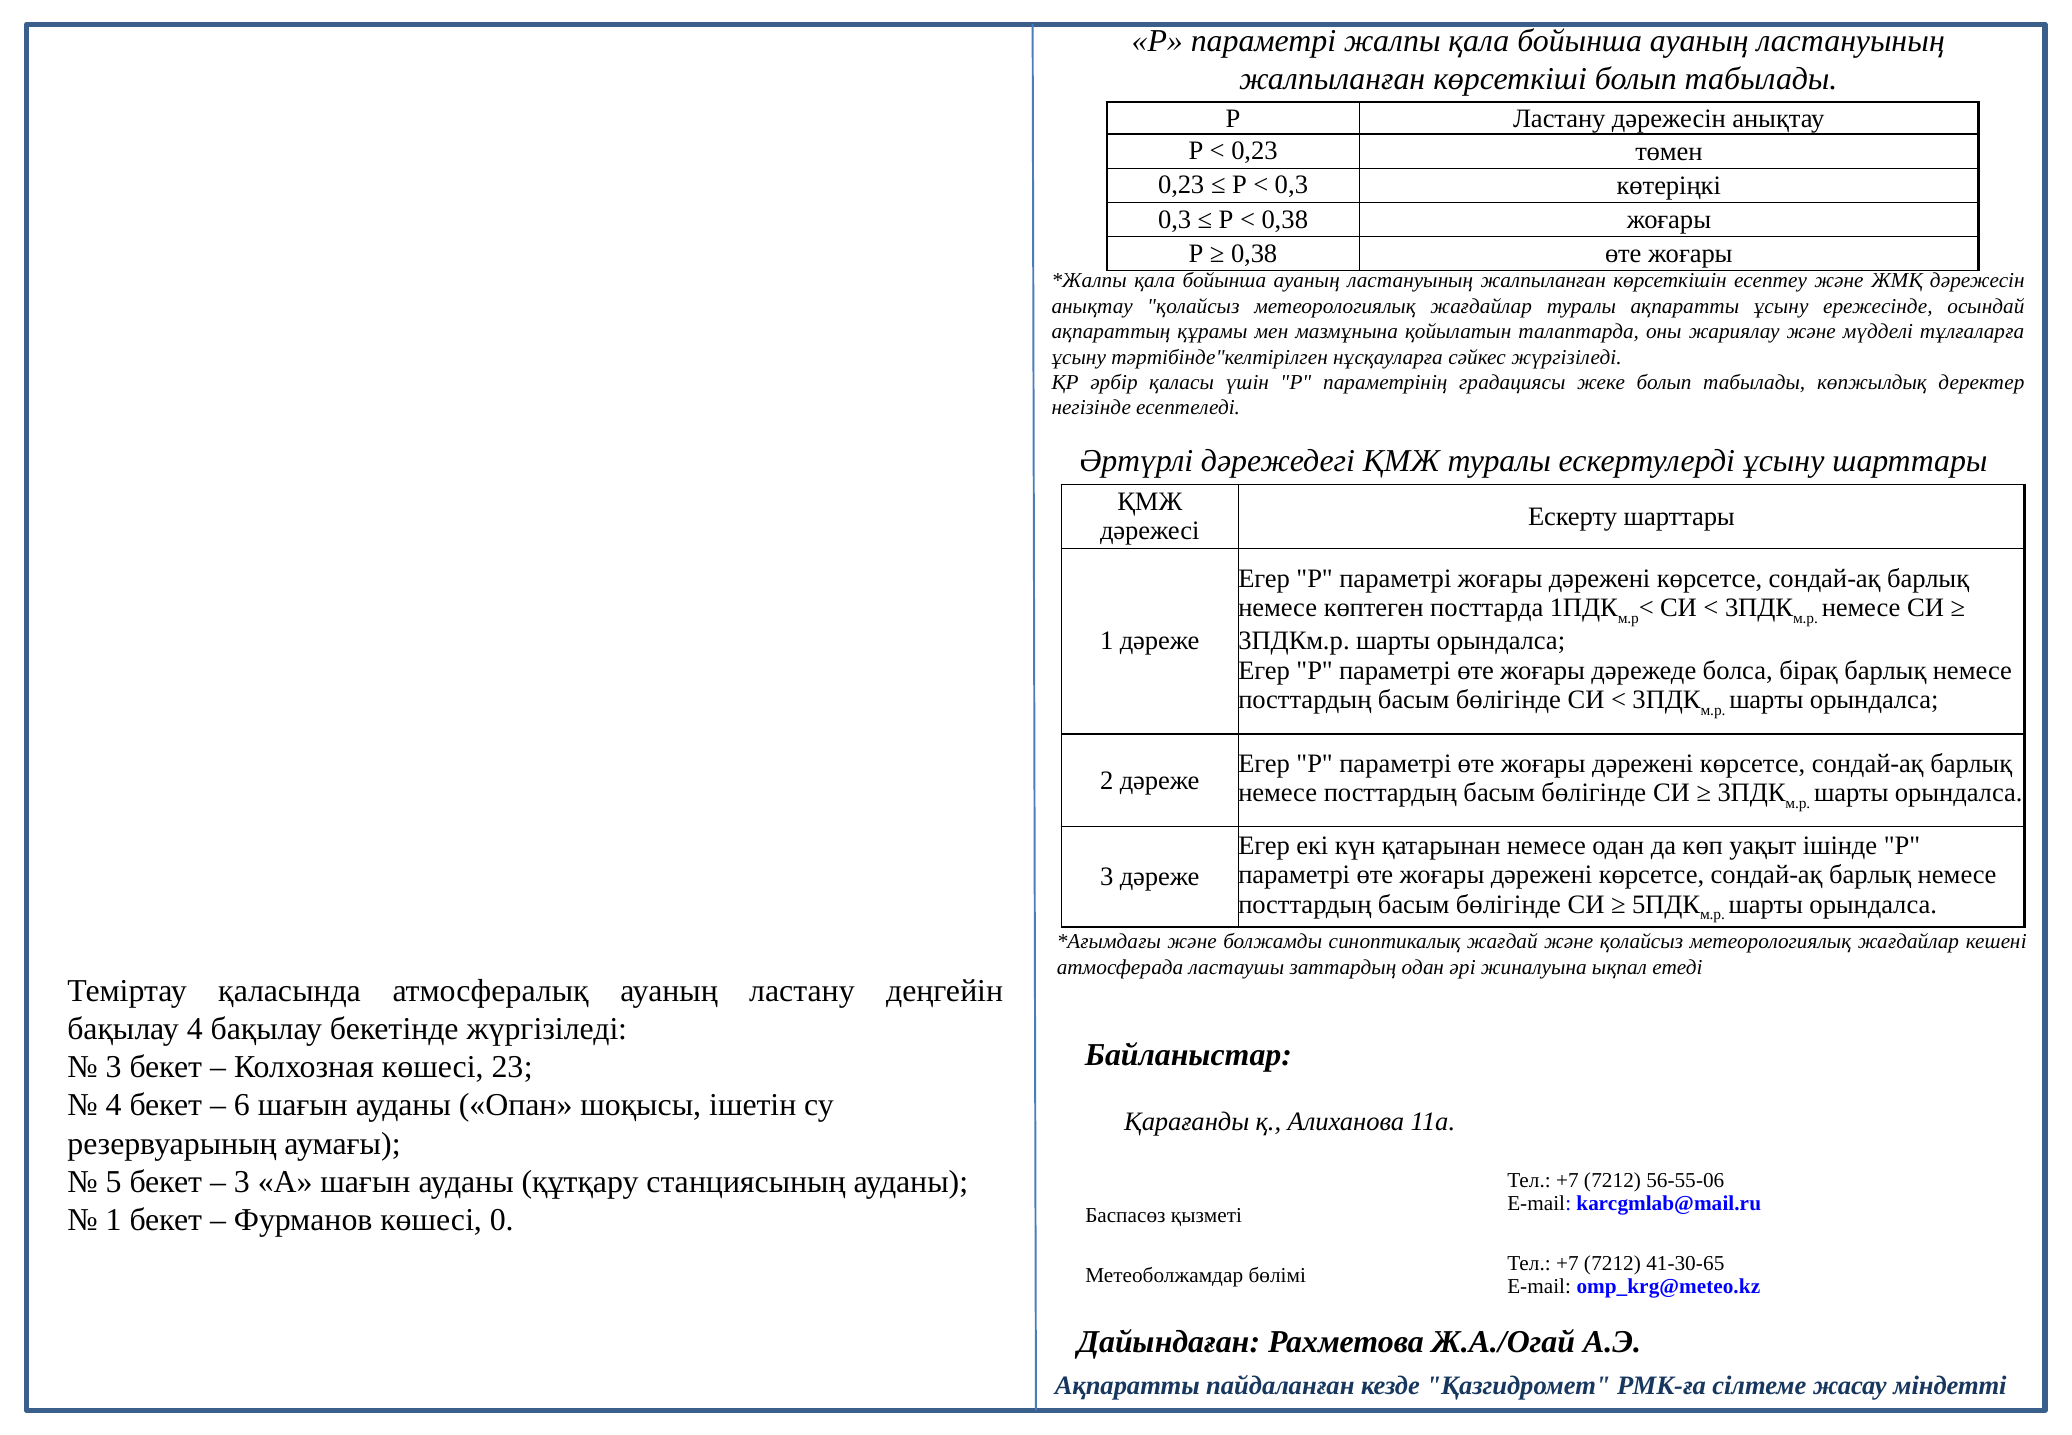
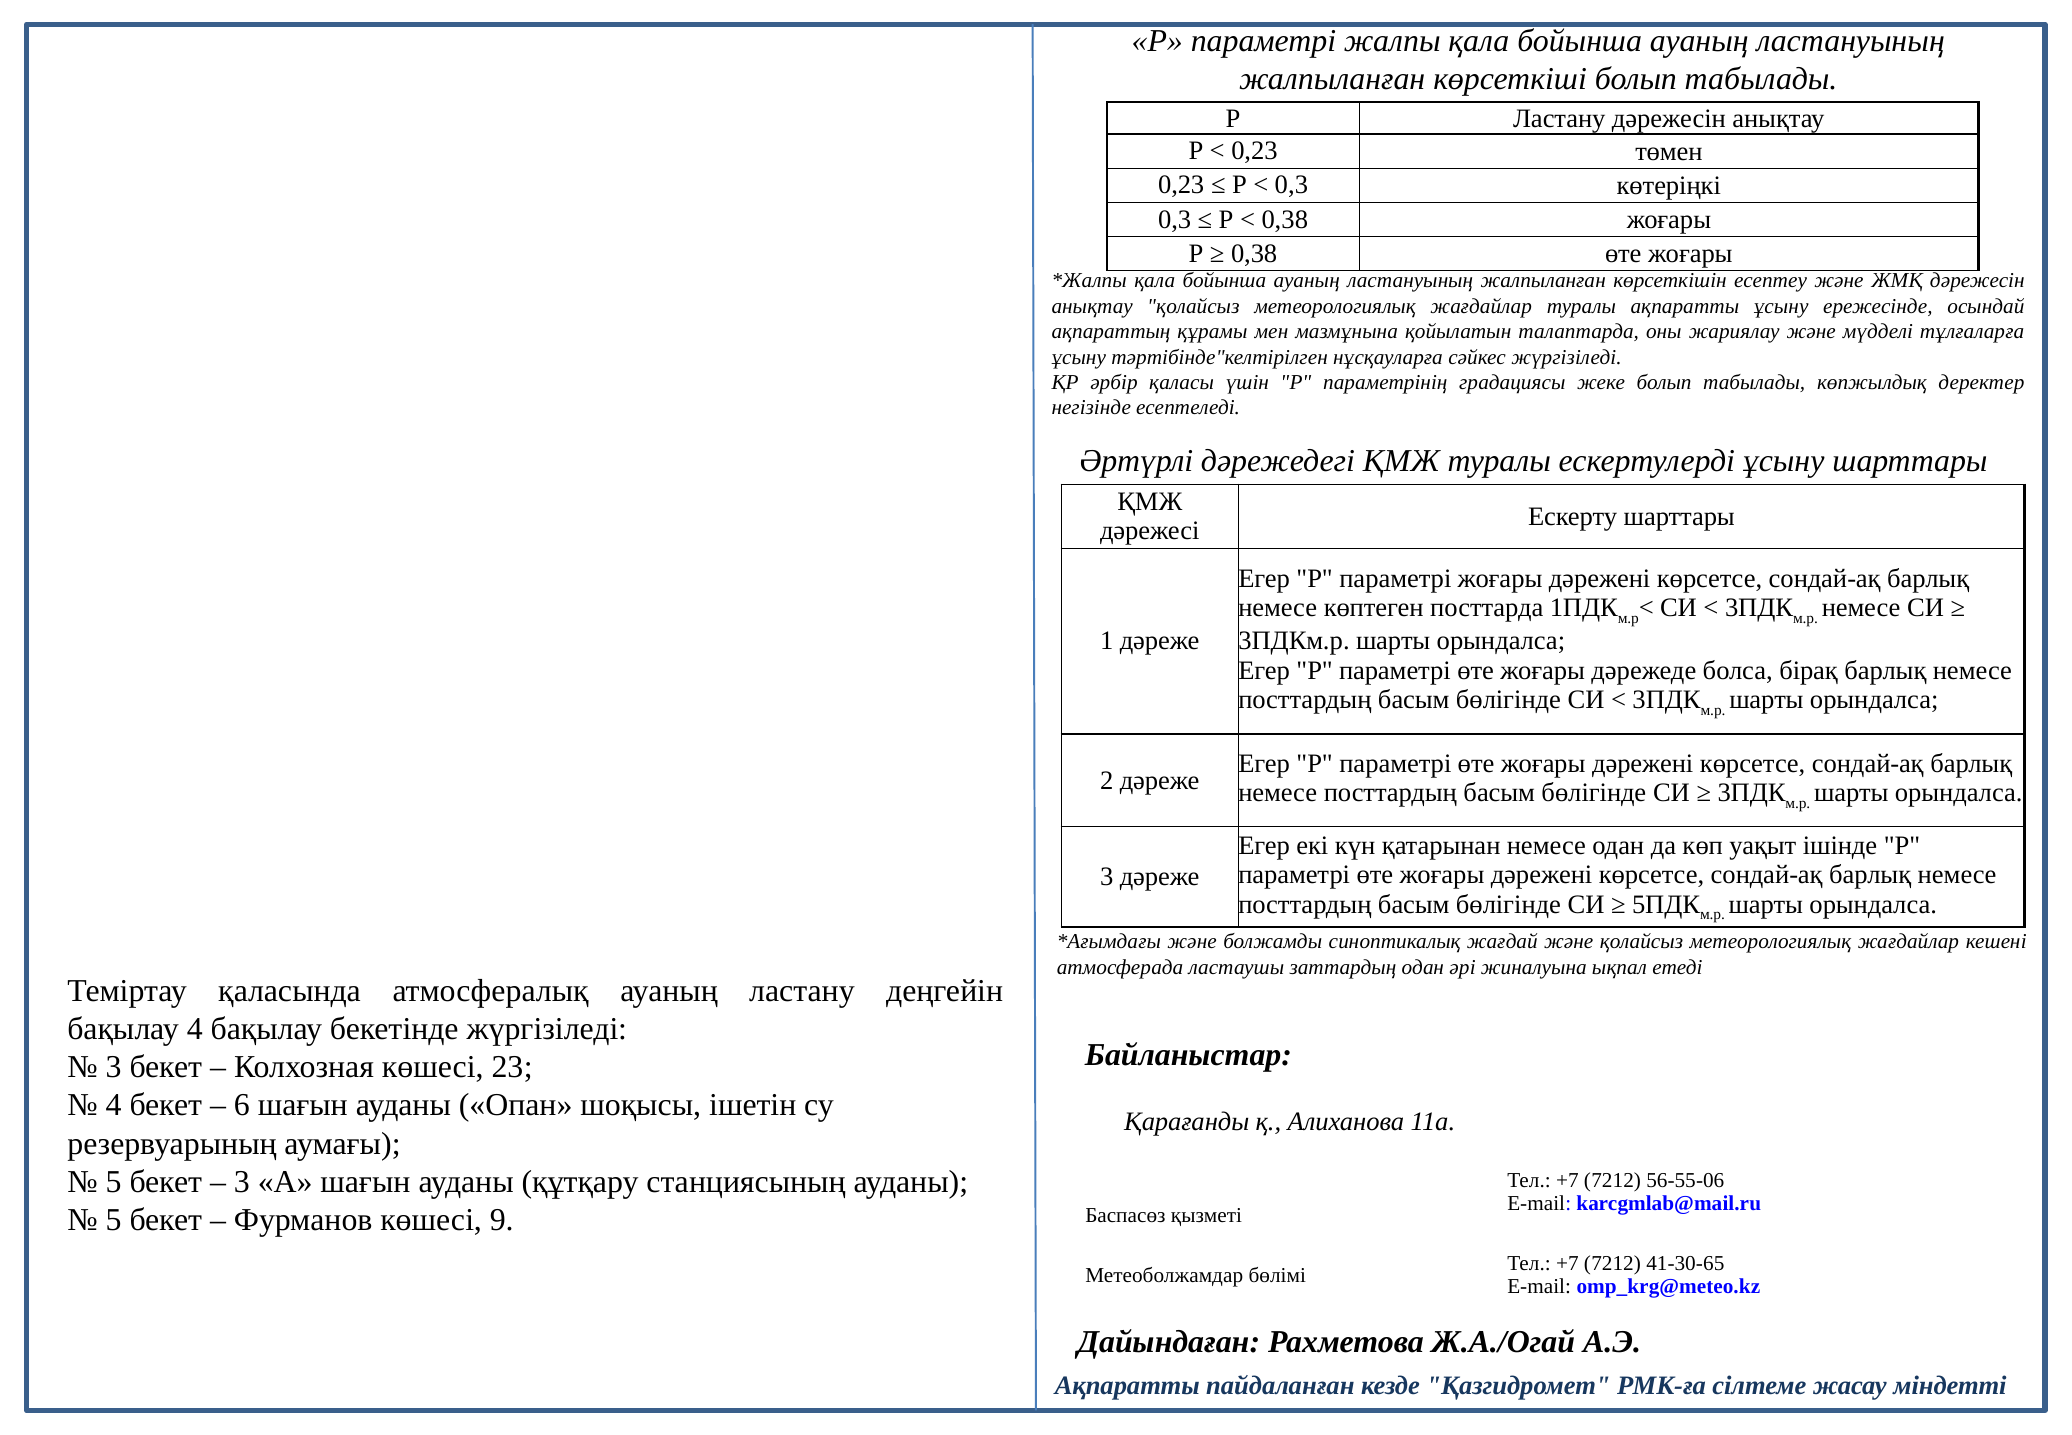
1 at (114, 1220): 1 -> 5
0: 0 -> 9
